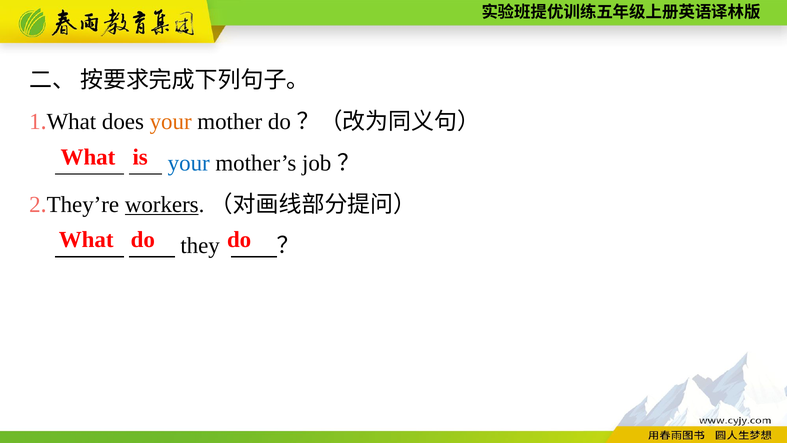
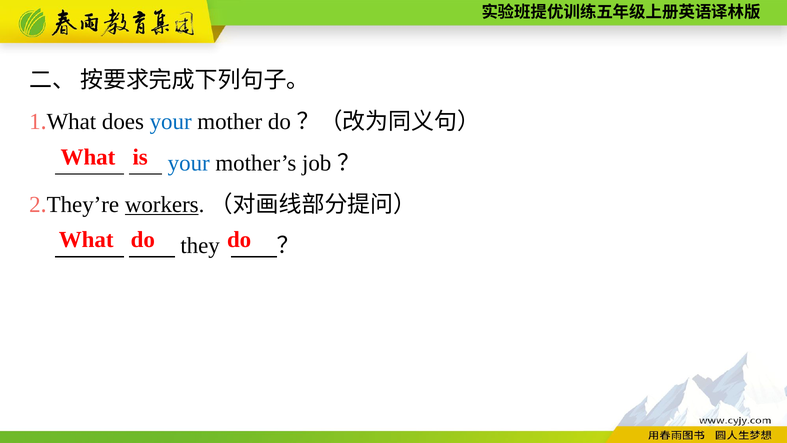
your at (171, 122) colour: orange -> blue
